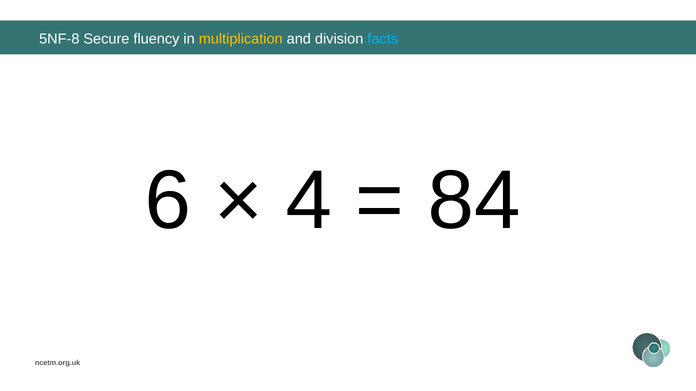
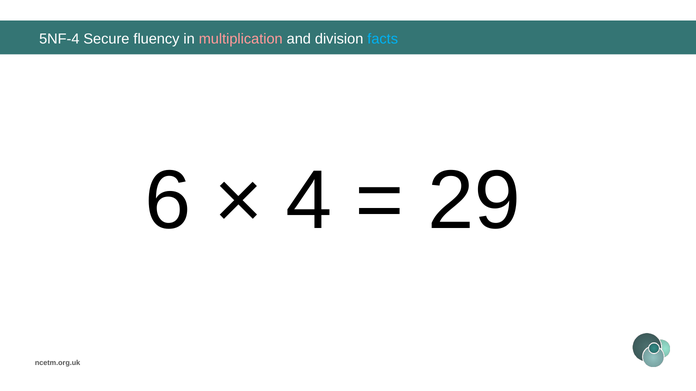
5NF-8: 5NF-8 -> 5NF-4
multiplication colour: yellow -> pink
84: 84 -> 29
